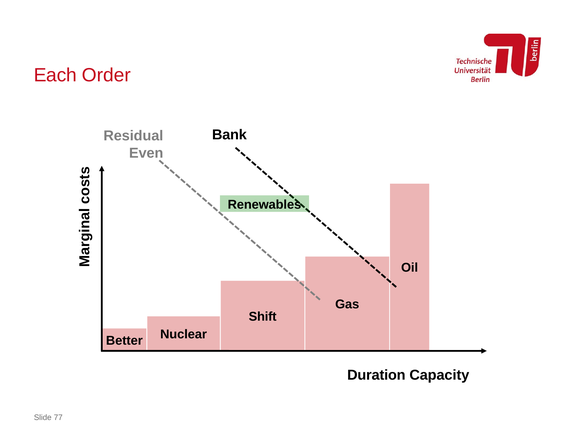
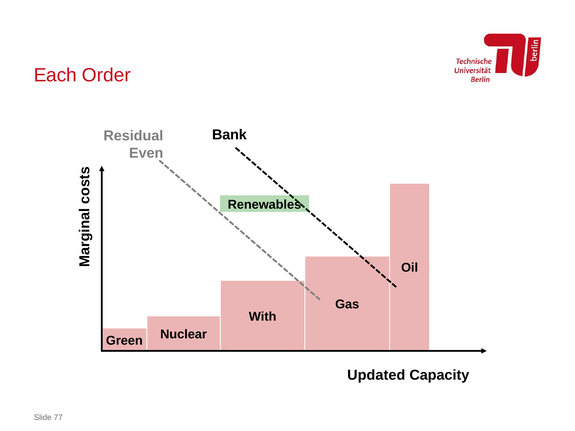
Shift: Shift -> With
Better: Better -> Green
Duration: Duration -> Updated
